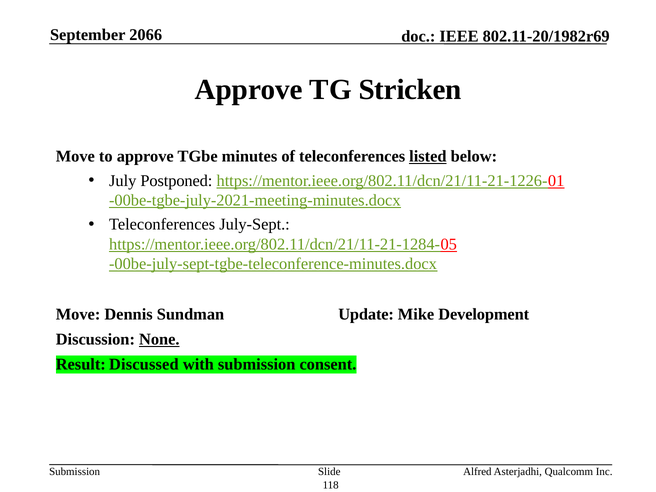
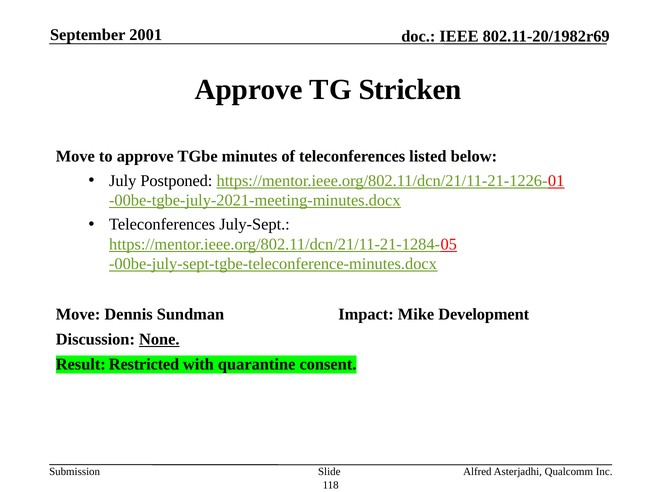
2066: 2066 -> 2001
listed underline: present -> none
Update: Update -> Impact
Discussed: Discussed -> Restricted
with submission: submission -> quarantine
